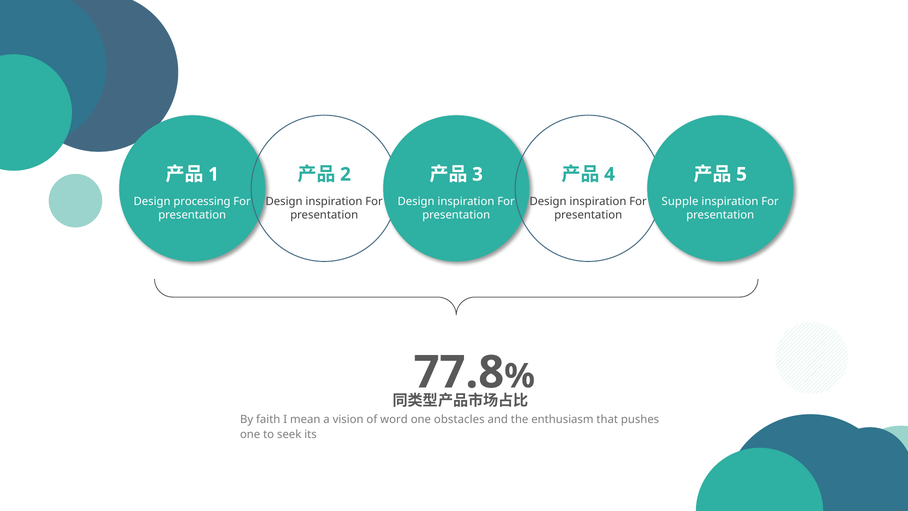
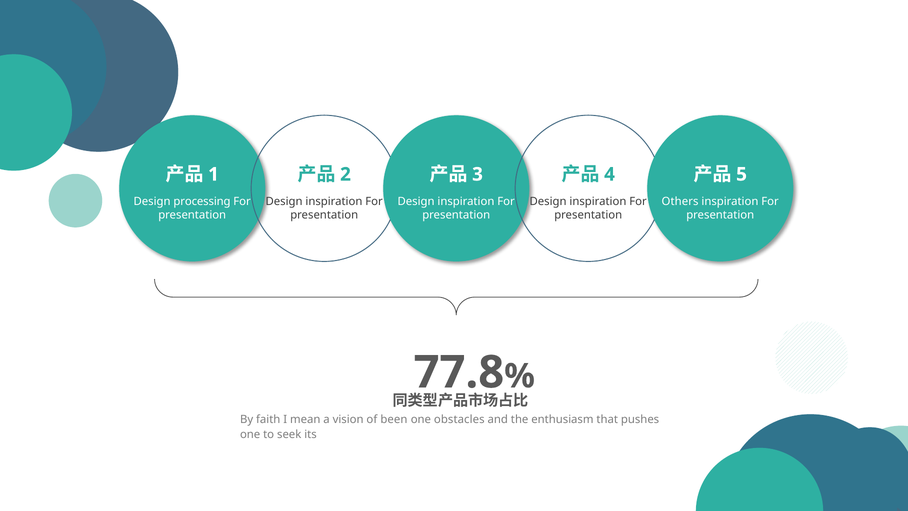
Supple: Supple -> Others
word: word -> been
